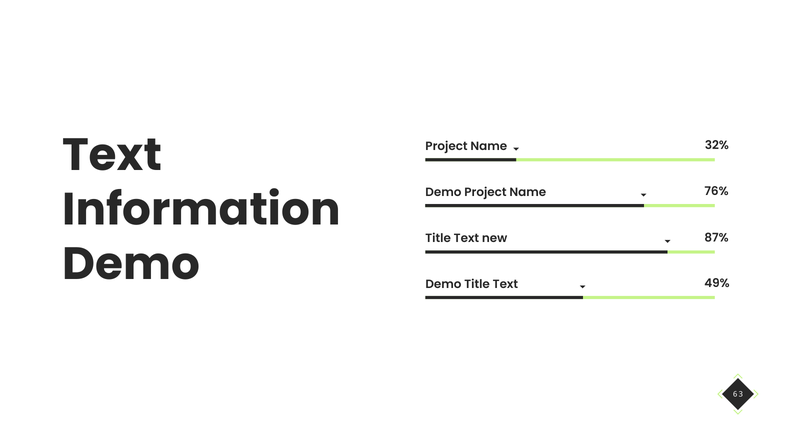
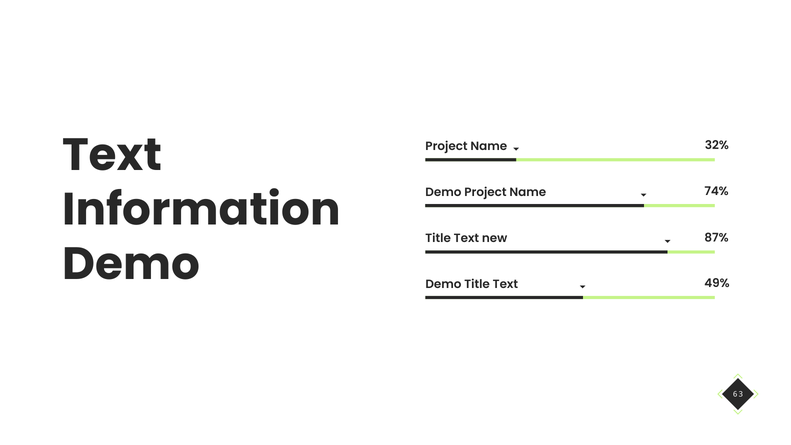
76%: 76% -> 74%
